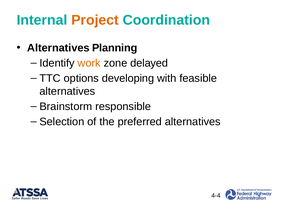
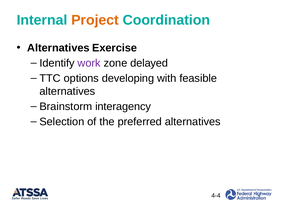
Planning: Planning -> Exercise
work colour: orange -> purple
responsible: responsible -> interagency
